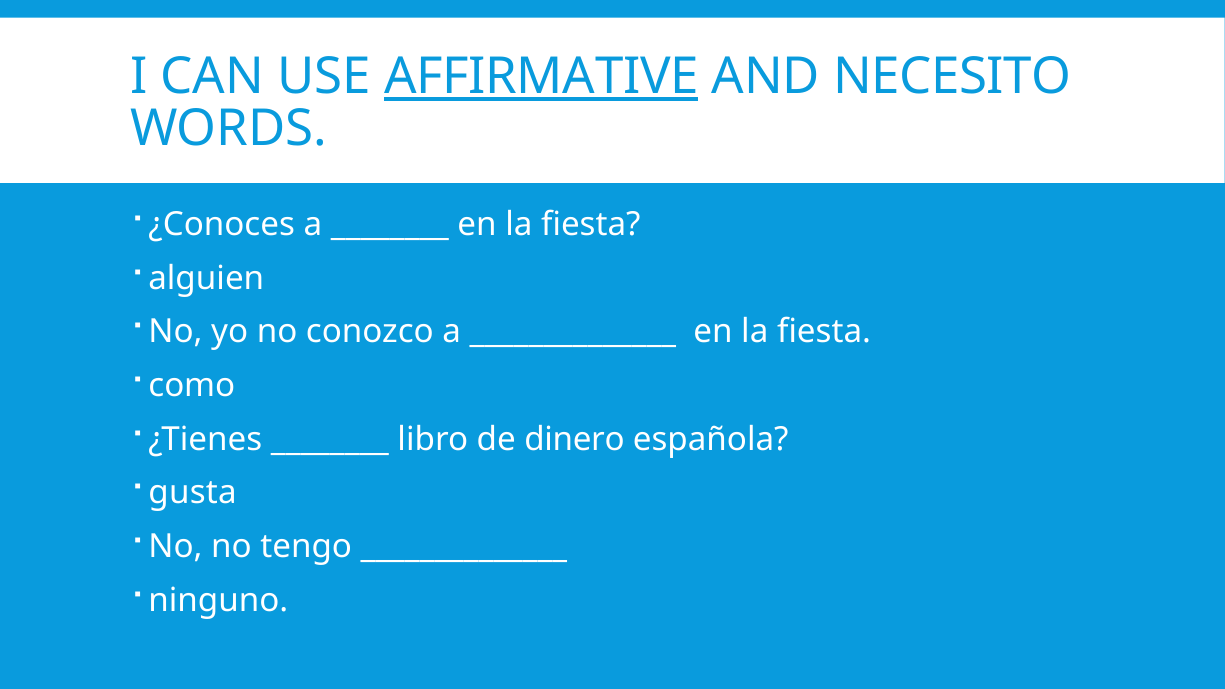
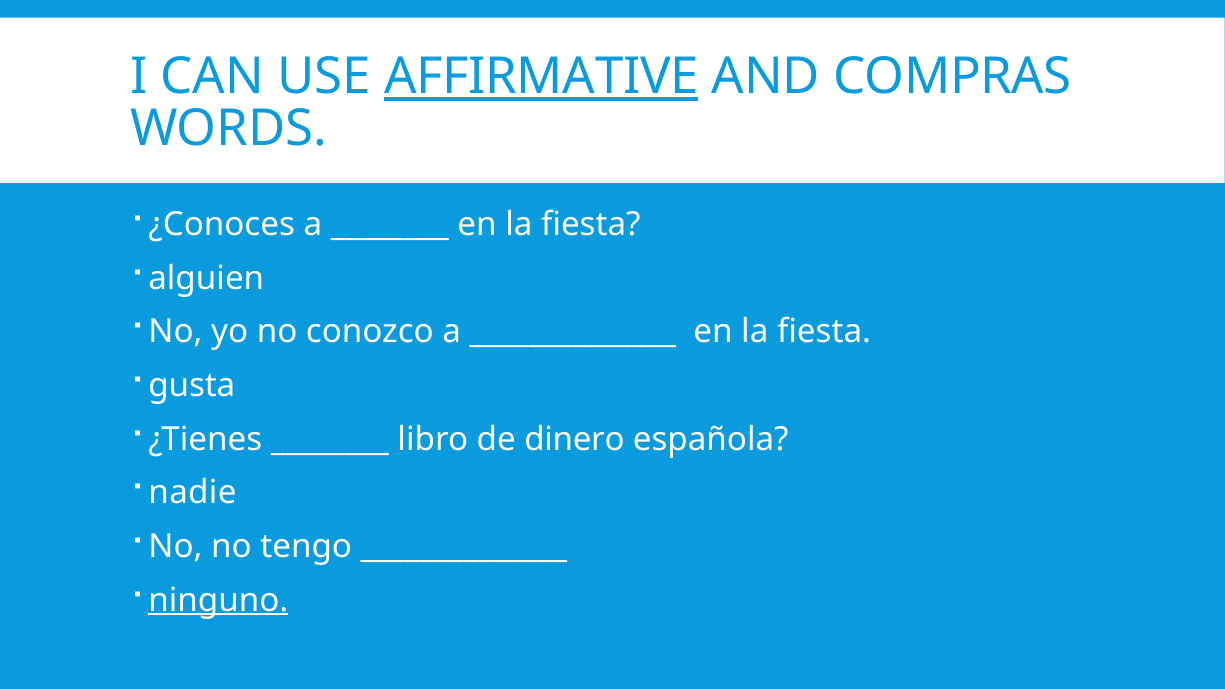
NECESITO: NECESITO -> COMPRAS
como: como -> gusta
gusta: gusta -> nadie
ninguno underline: none -> present
